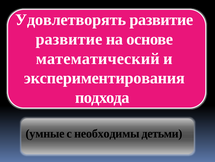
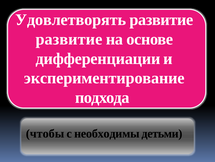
математический: математический -> дифференциации
экспериментирования: экспериментирования -> экспериментирование
умные: умные -> чтобы
